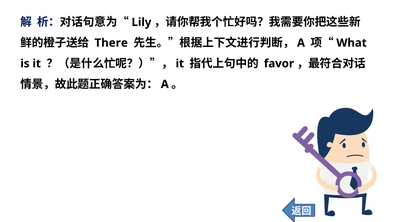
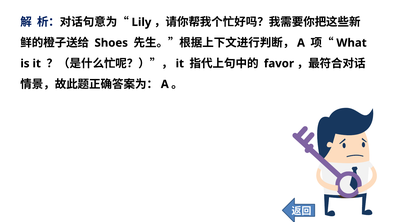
There: There -> Shoes
